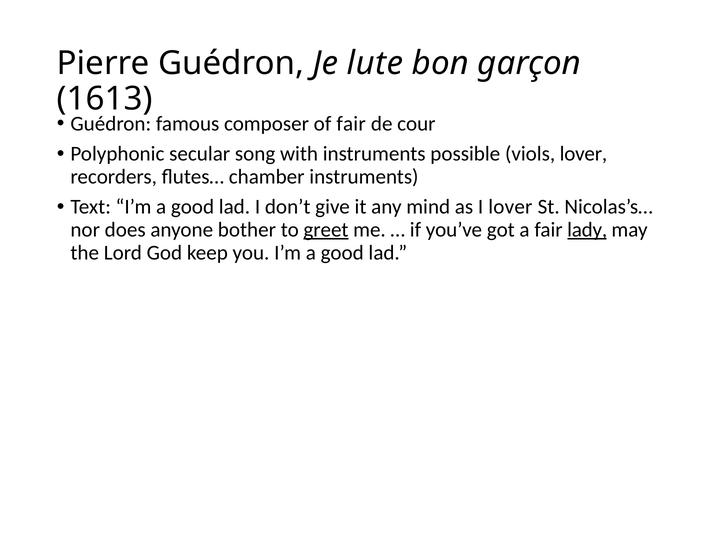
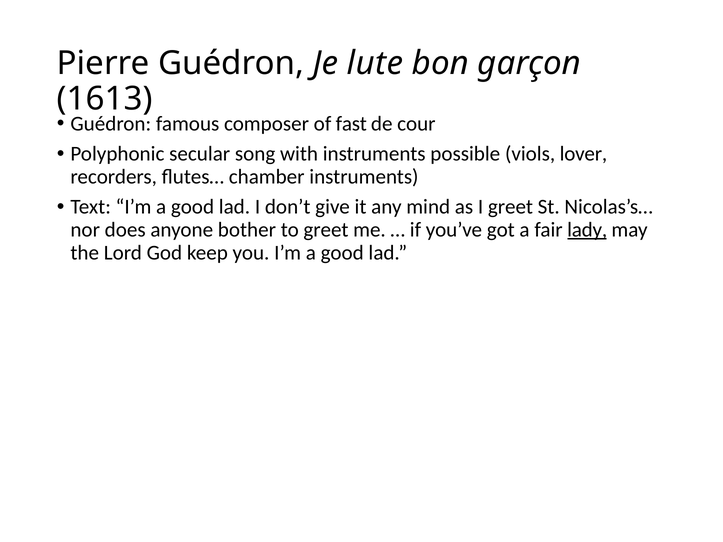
of fair: fair -> fast
I lover: lover -> greet
greet at (326, 230) underline: present -> none
